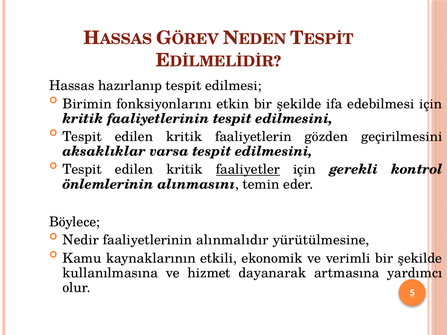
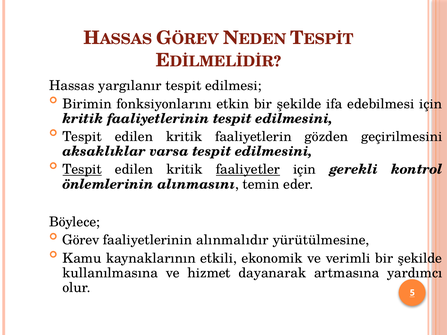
hazırlanıp: hazırlanıp -> yargılanır
Tespit at (82, 170) underline: none -> present
Nedir: Nedir -> Görev
